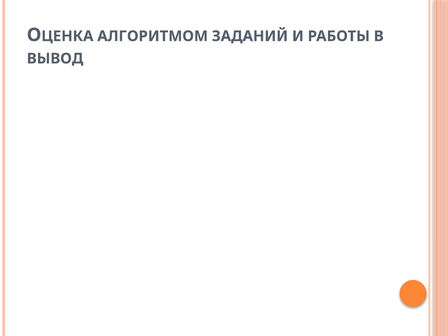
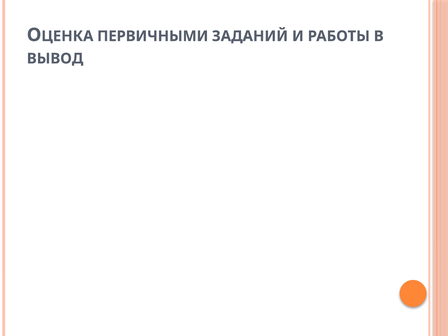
АЛГОРИТМОМ: АЛГОРИТМОМ -> ПЕРВИЧНЫМИ
